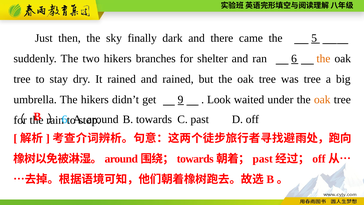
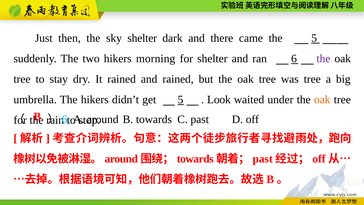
sky finally: finally -> shelter
branches: branches -> morning
the at (323, 59) colour: orange -> purple
get 9: 9 -> 5
